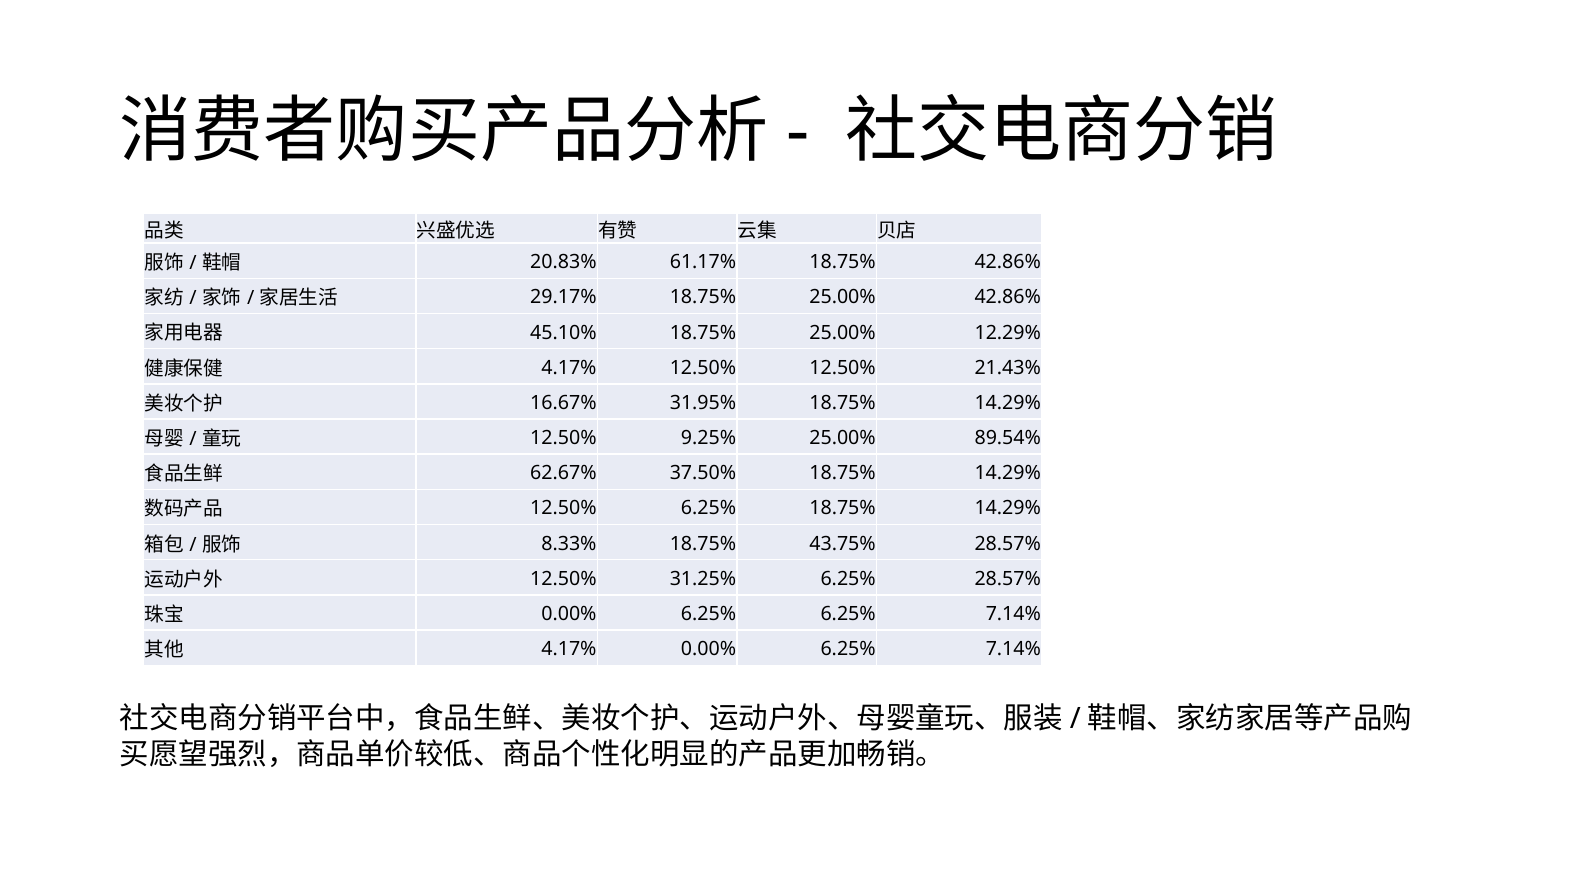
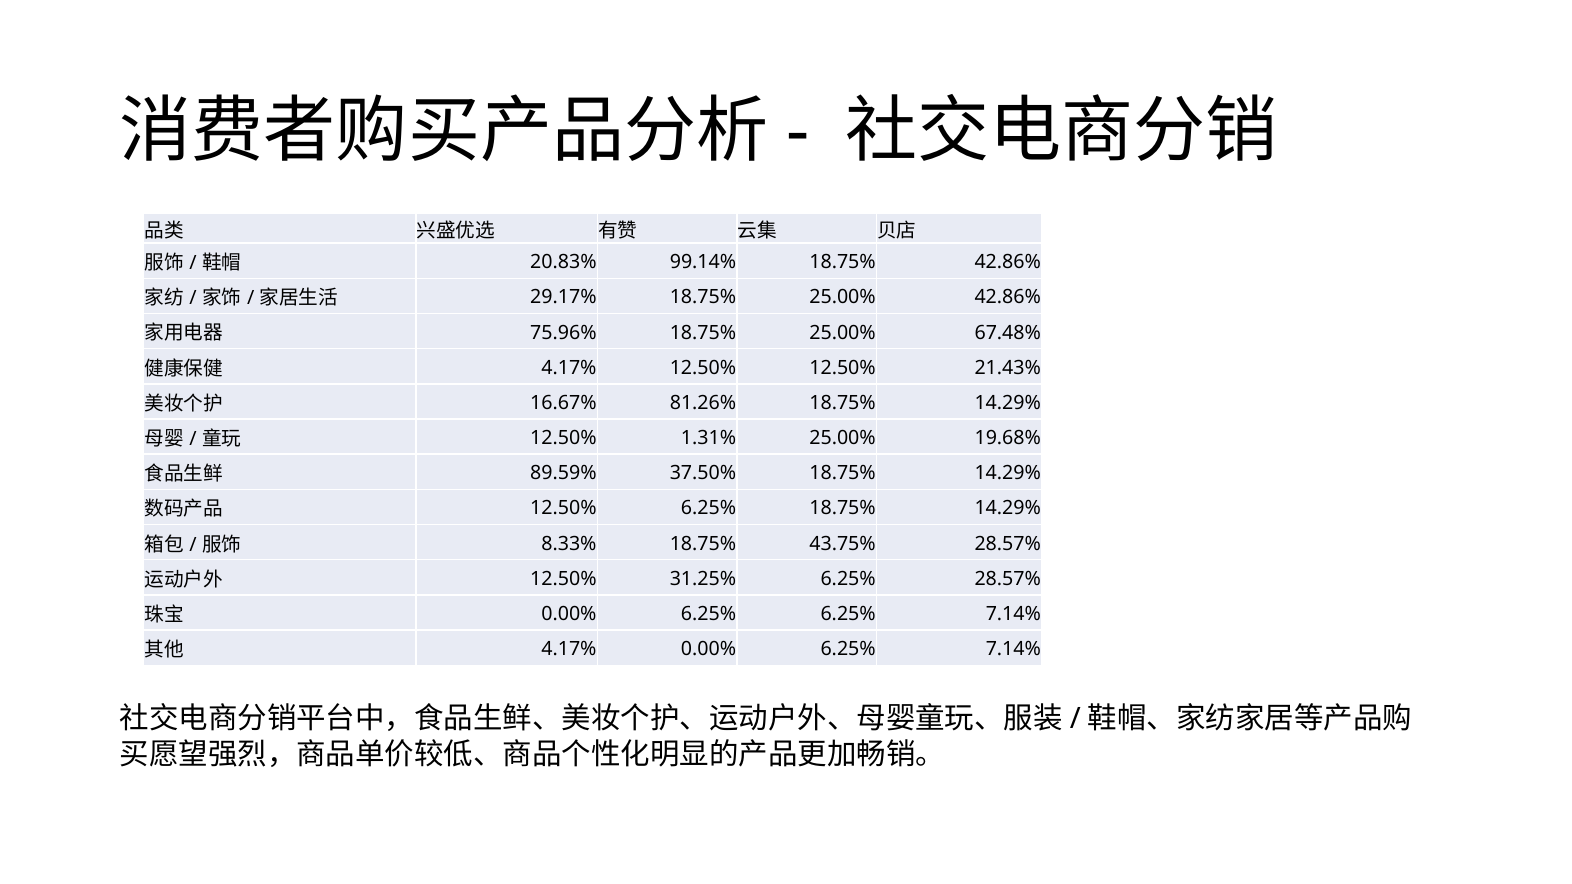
61.17%: 61.17% -> 99.14%
45.10%: 45.10% -> 75.96%
12.29%: 12.29% -> 67.48%
31.95%: 31.95% -> 81.26%
9.25%: 9.25% -> 1.31%
89.54%: 89.54% -> 19.68%
62.67%: 62.67% -> 89.59%
